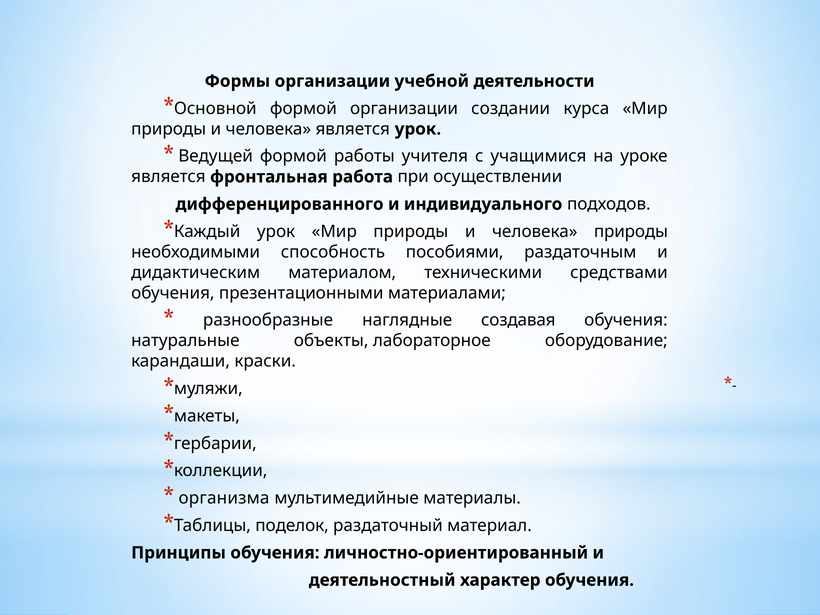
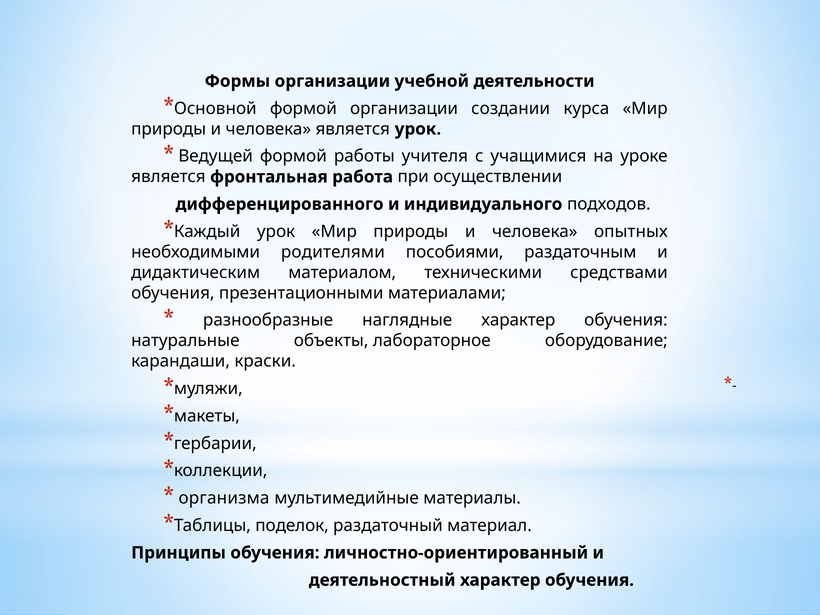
человека природы: природы -> опытных
способность: способность -> родителями
наглядные создавая: создавая -> характер
